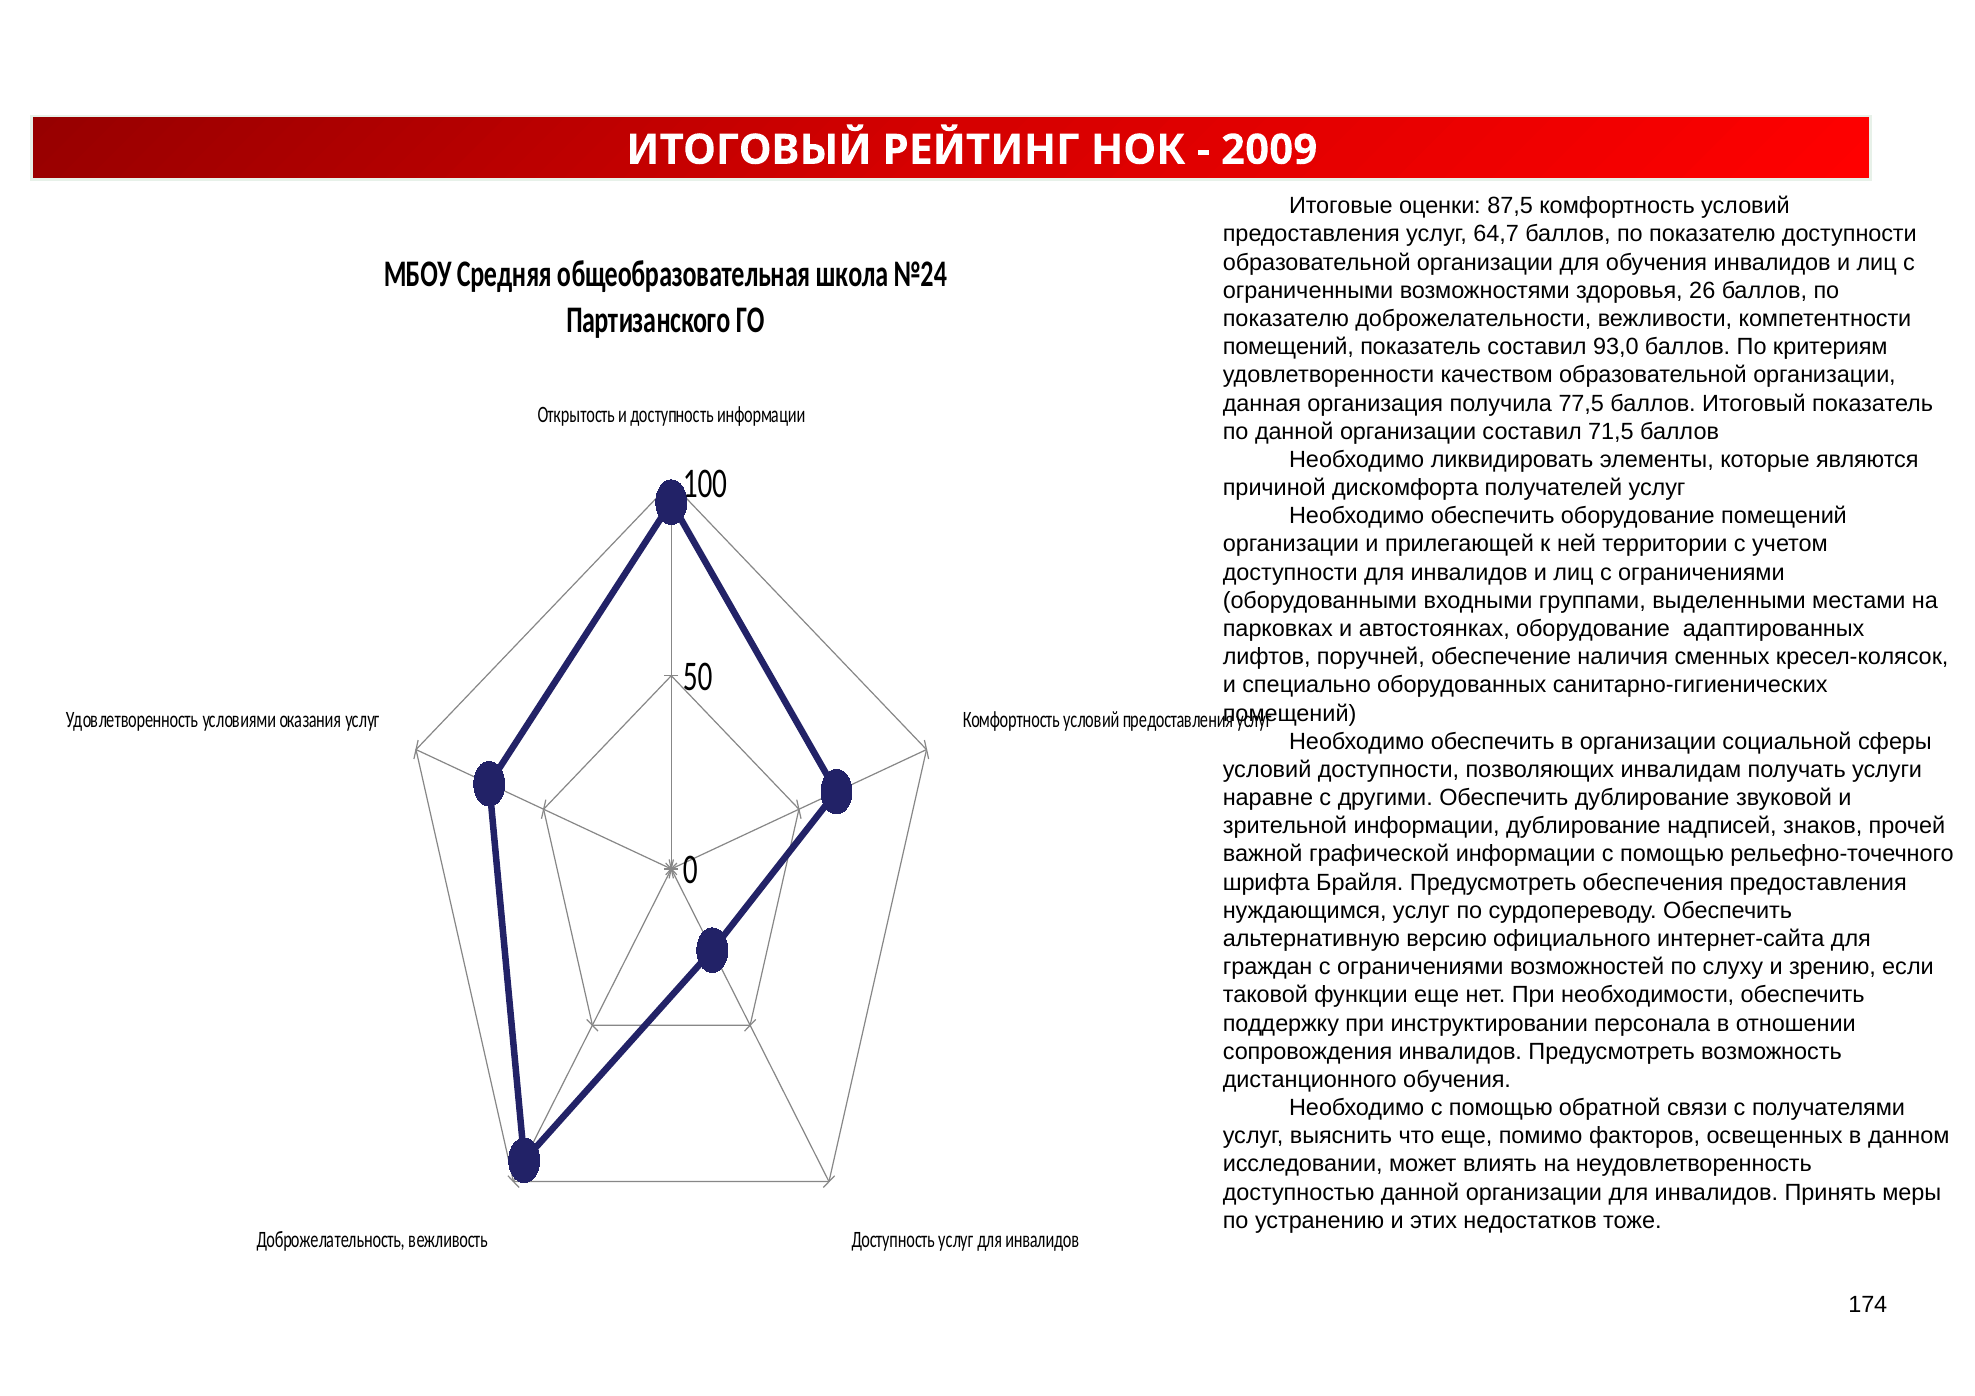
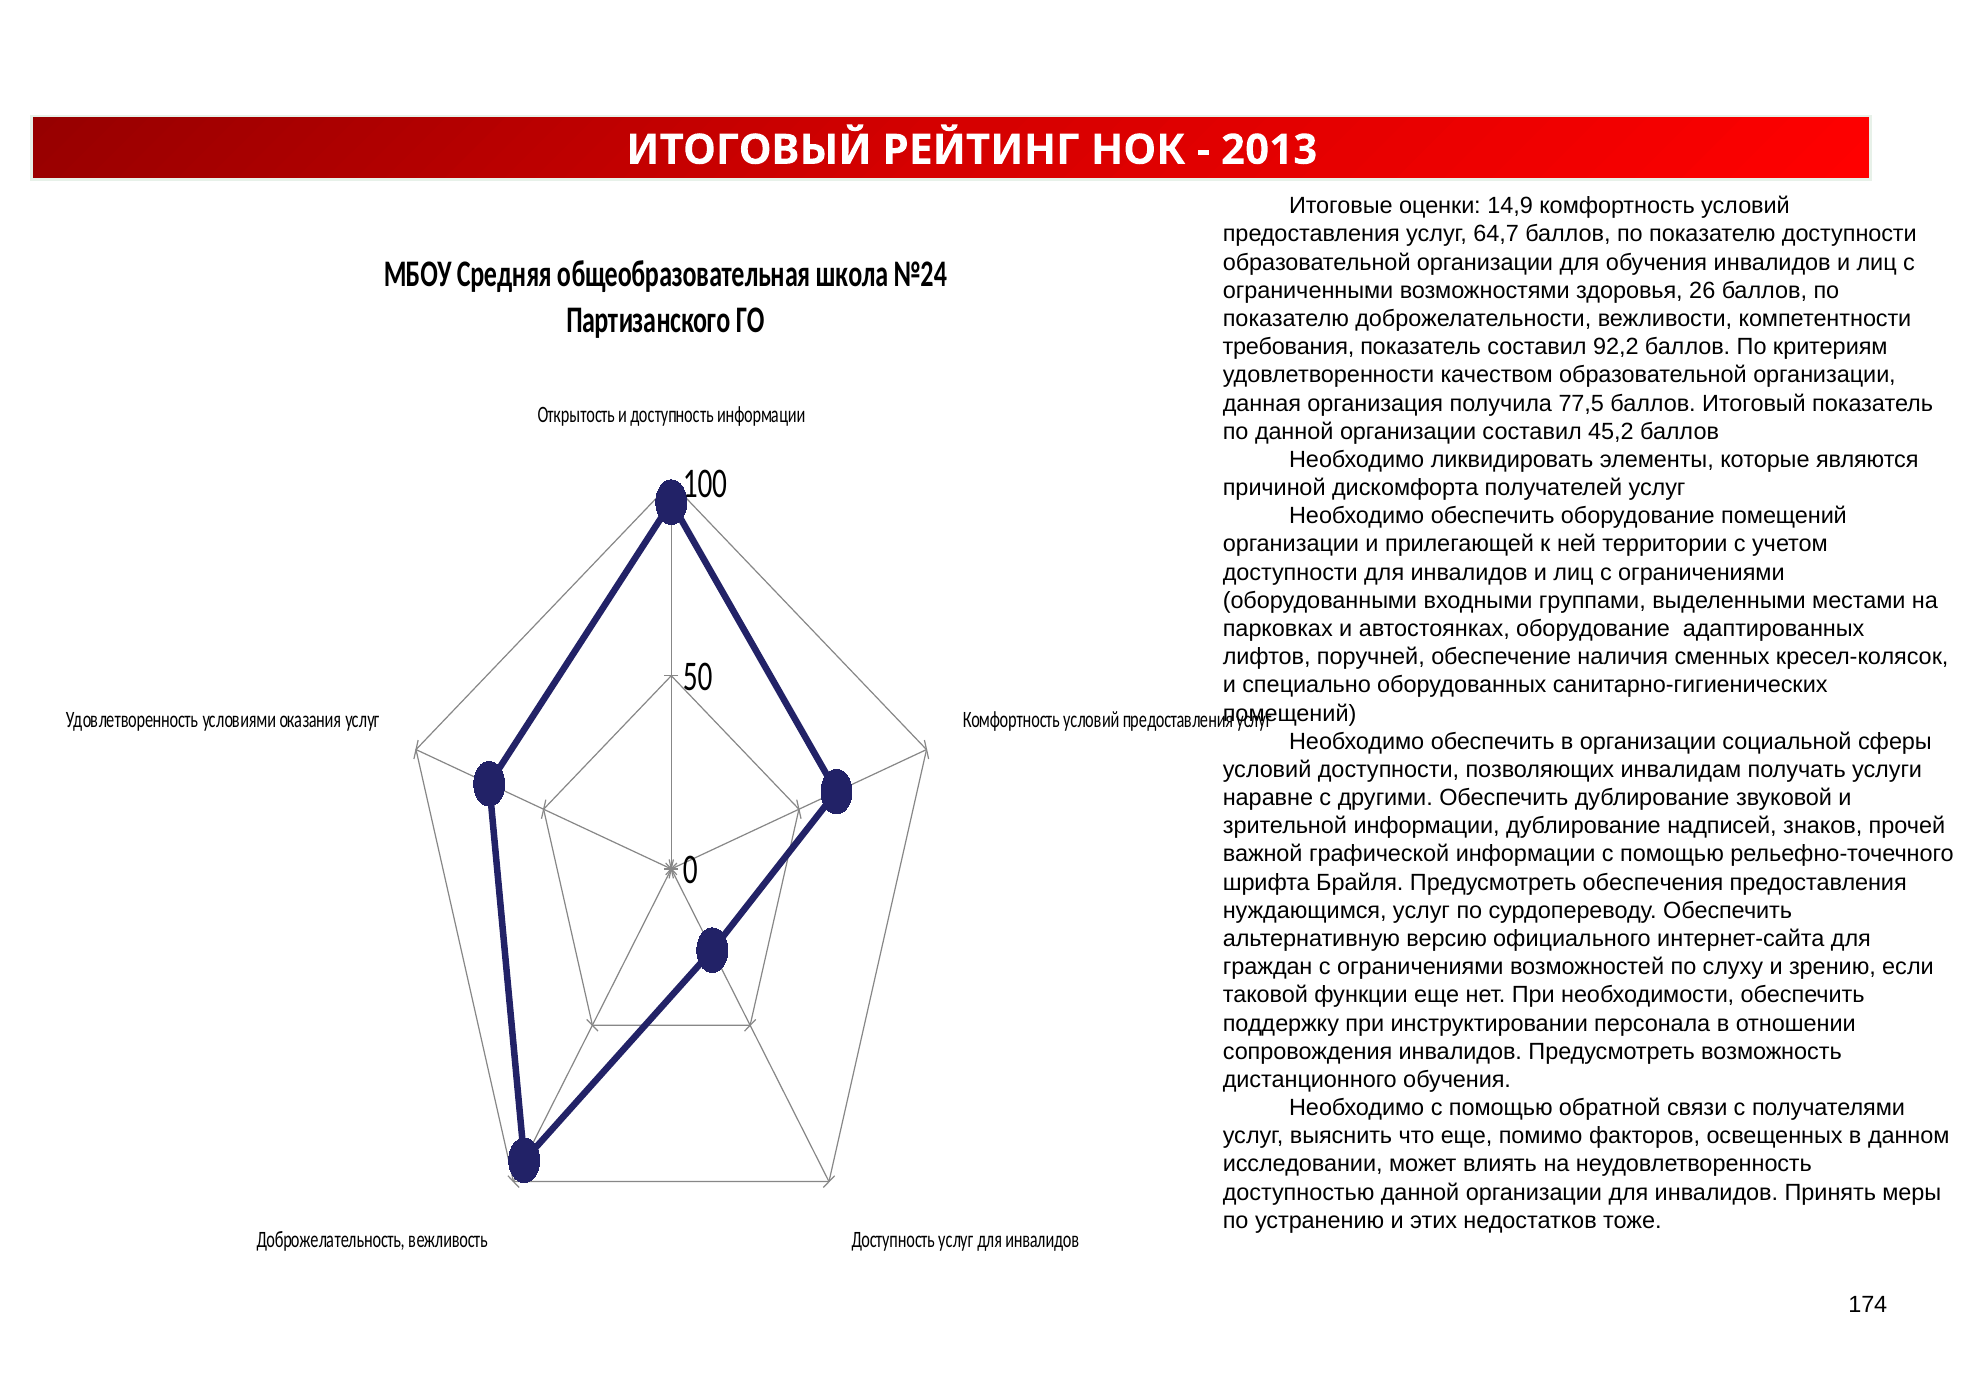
2009: 2009 -> 2013
87,5: 87,5 -> 14,9
помещений at (1288, 347): помещений -> требования
93,0: 93,0 -> 92,2
71,5: 71,5 -> 45,2
